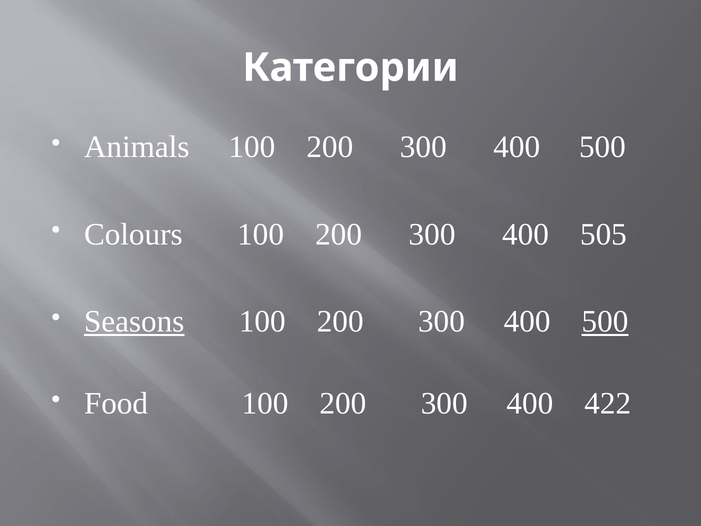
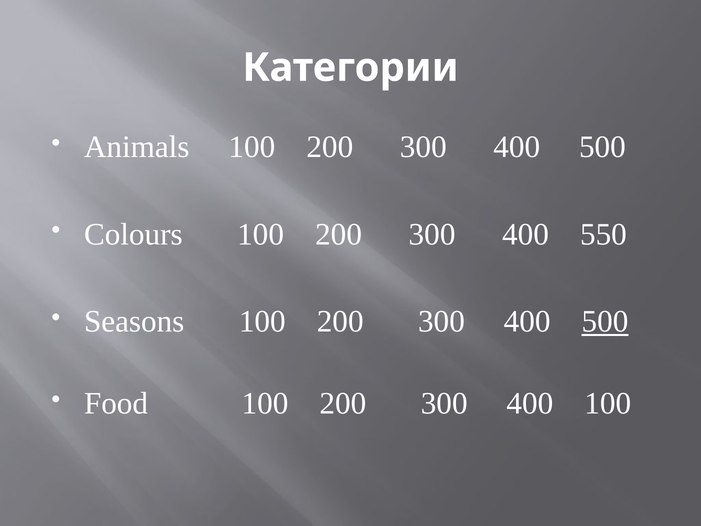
505: 505 -> 550
Seasons underline: present -> none
400 422: 422 -> 100
